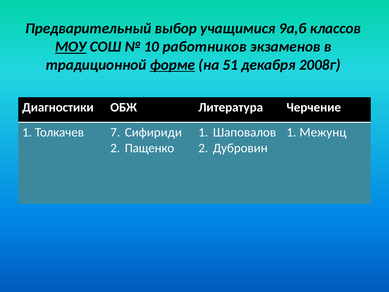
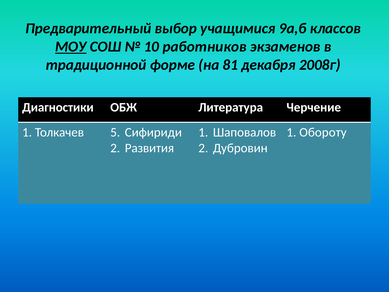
форме underline: present -> none
51: 51 -> 81
7: 7 -> 5
Межунц: Межунц -> Обороту
Пащенко: Пащенко -> Развития
